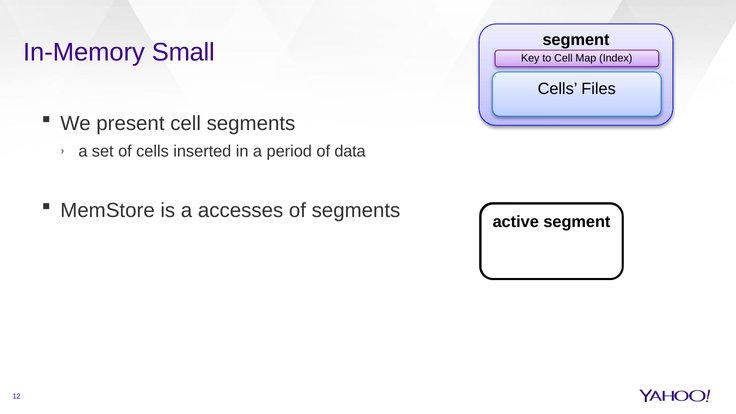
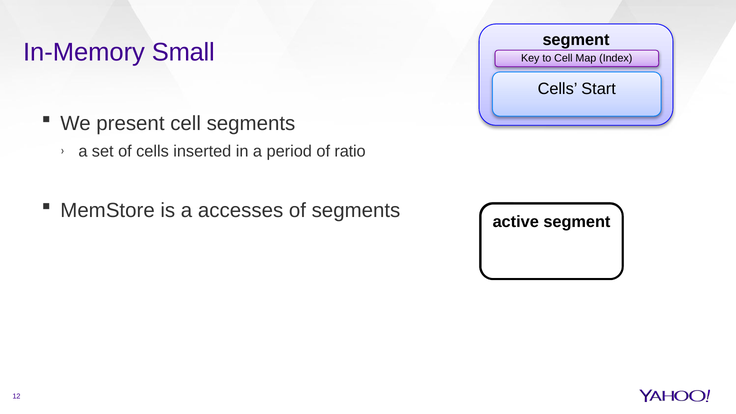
Files: Files -> Start
data: data -> ratio
